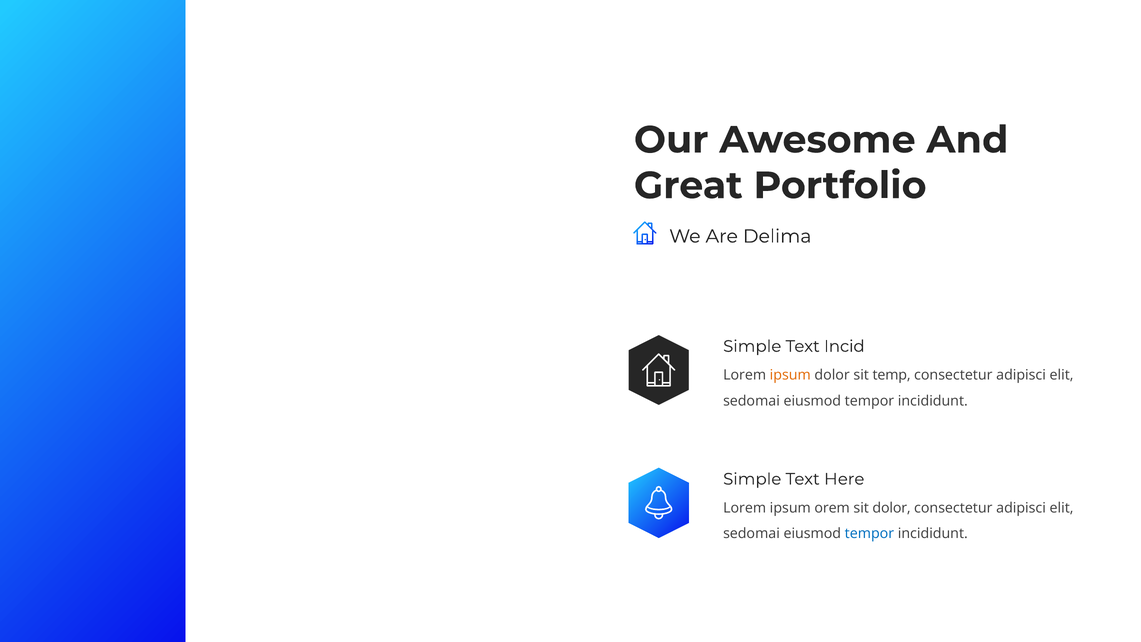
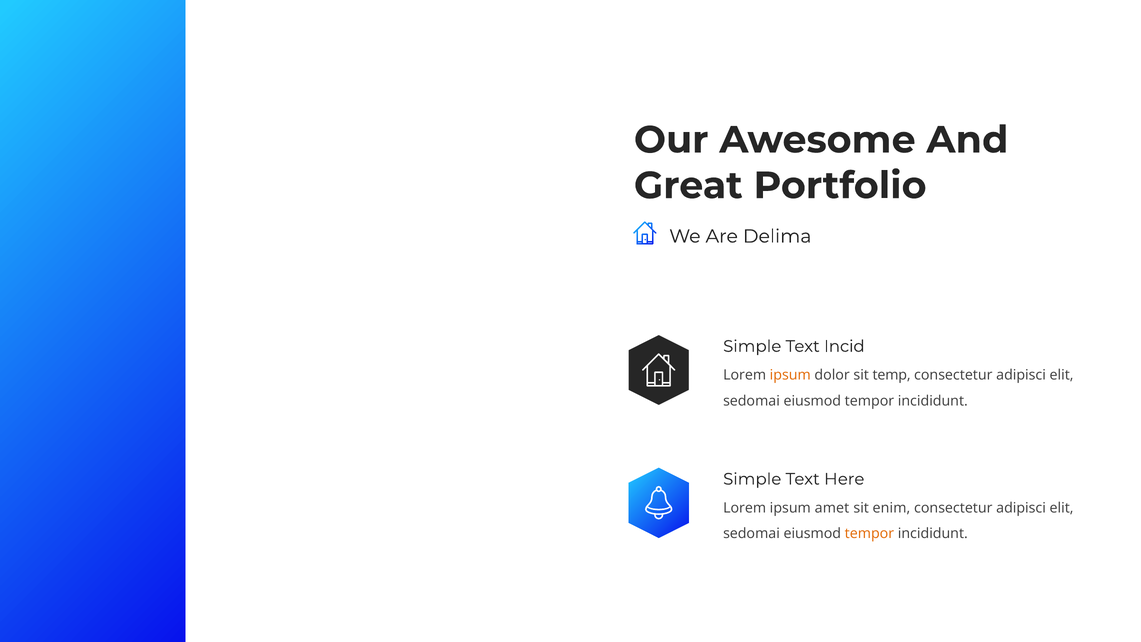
orem: orem -> amet
sit dolor: dolor -> enim
tempor at (869, 534) colour: blue -> orange
